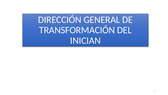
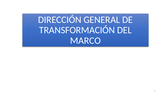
INICIAN: INICIAN -> MARCO
